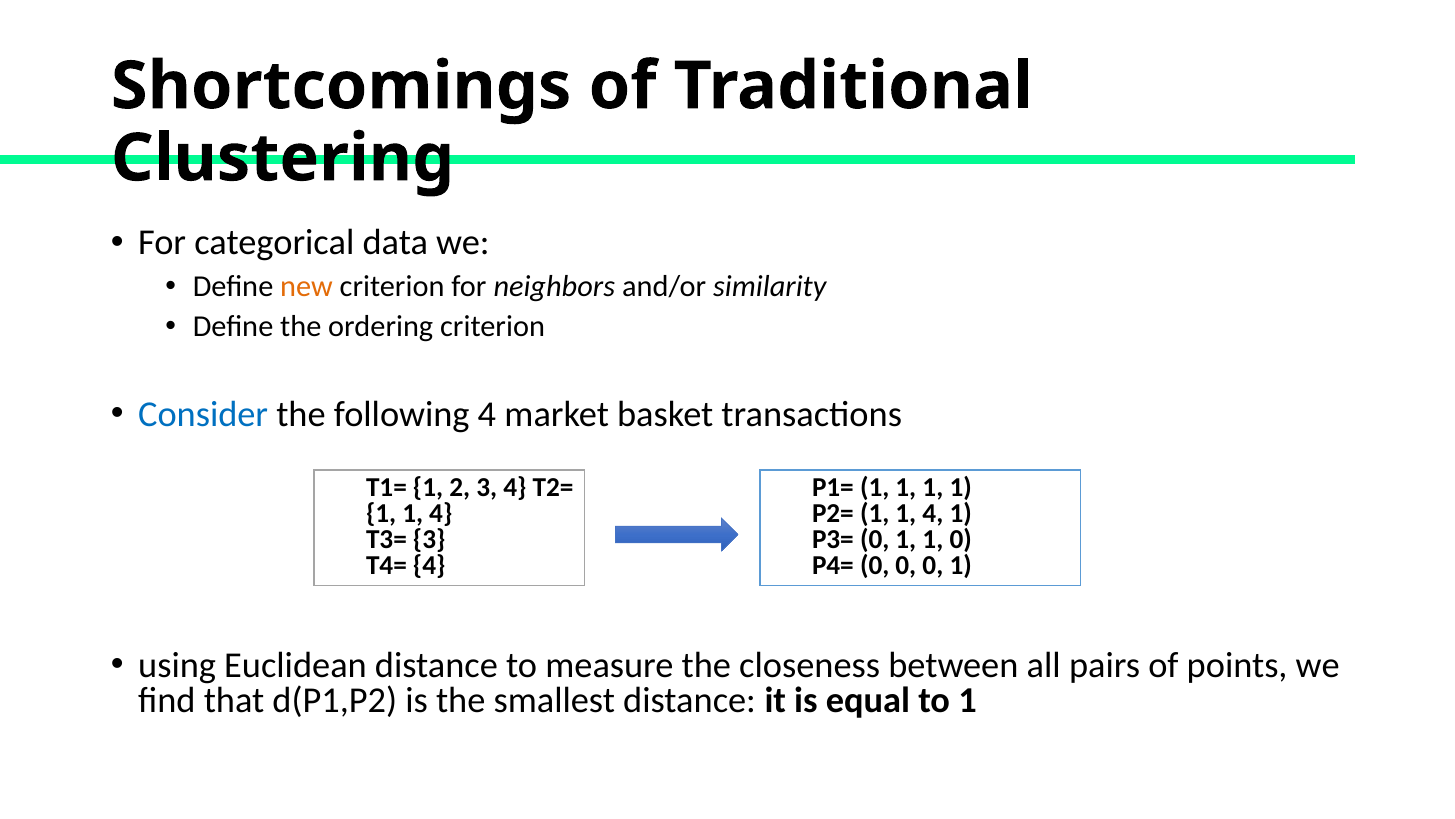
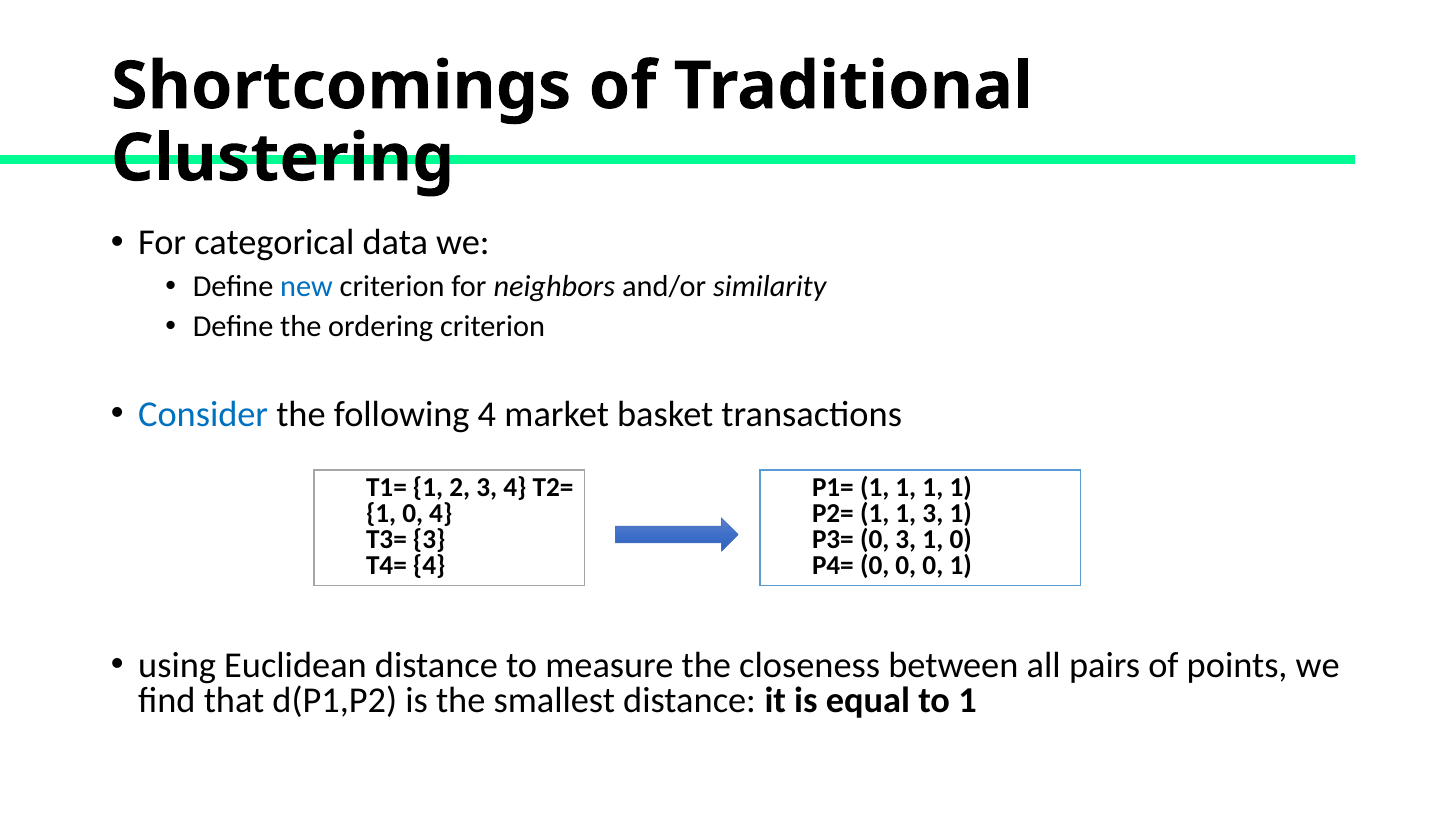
new colour: orange -> blue
1 at (413, 513): 1 -> 0
P2= 1 1 4: 4 -> 3
P3= 0 1: 1 -> 3
